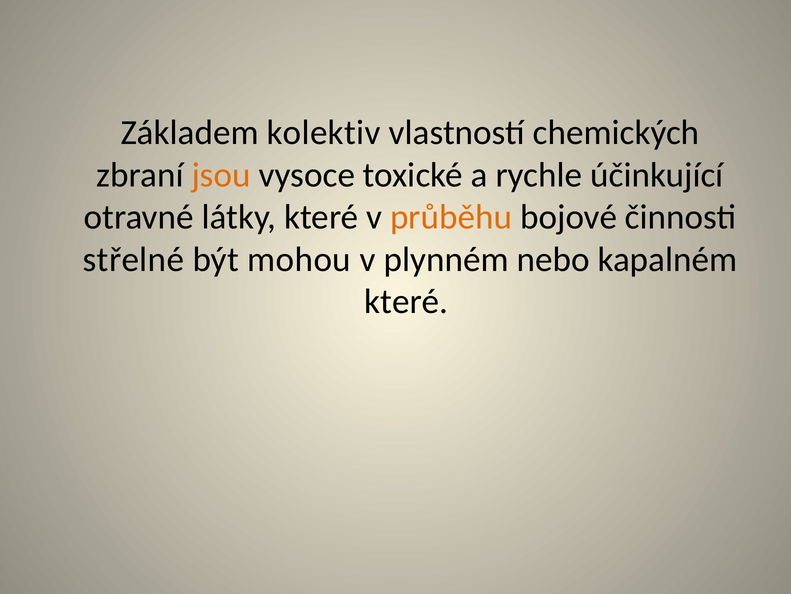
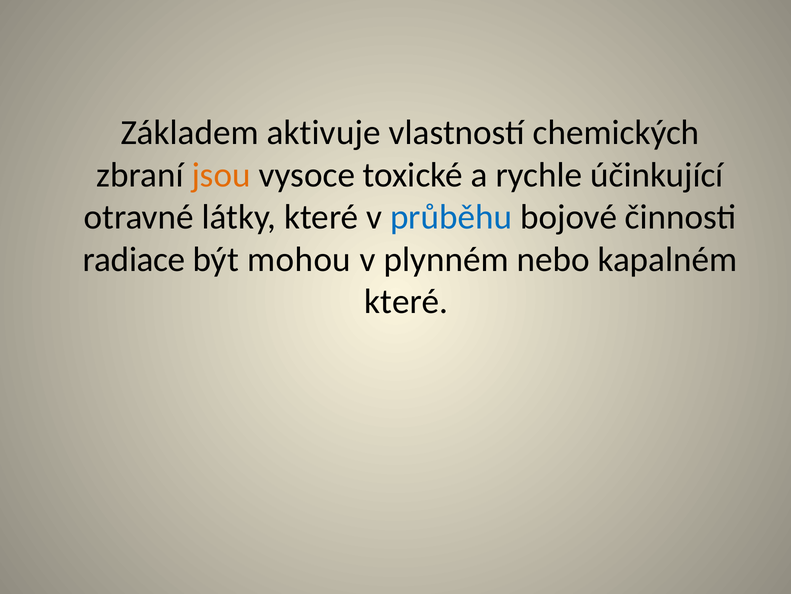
kolektiv: kolektiv -> aktivuje
průběhu colour: orange -> blue
střelné: střelné -> radiace
